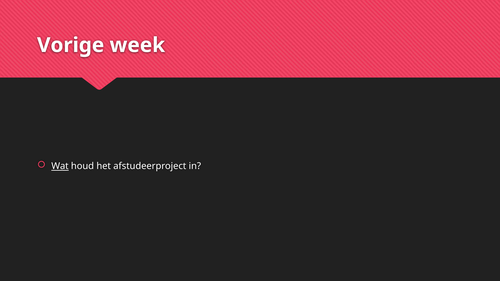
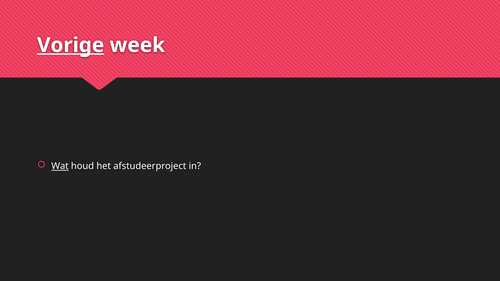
Vorige underline: none -> present
